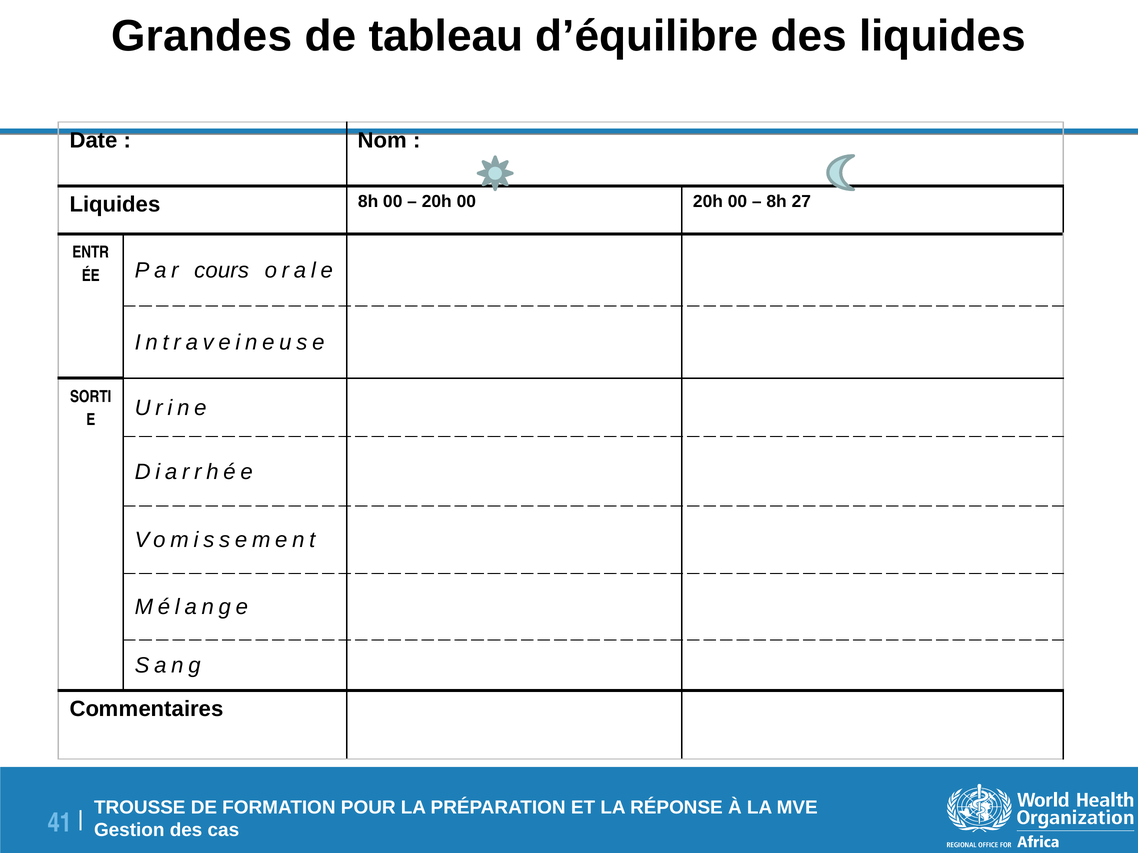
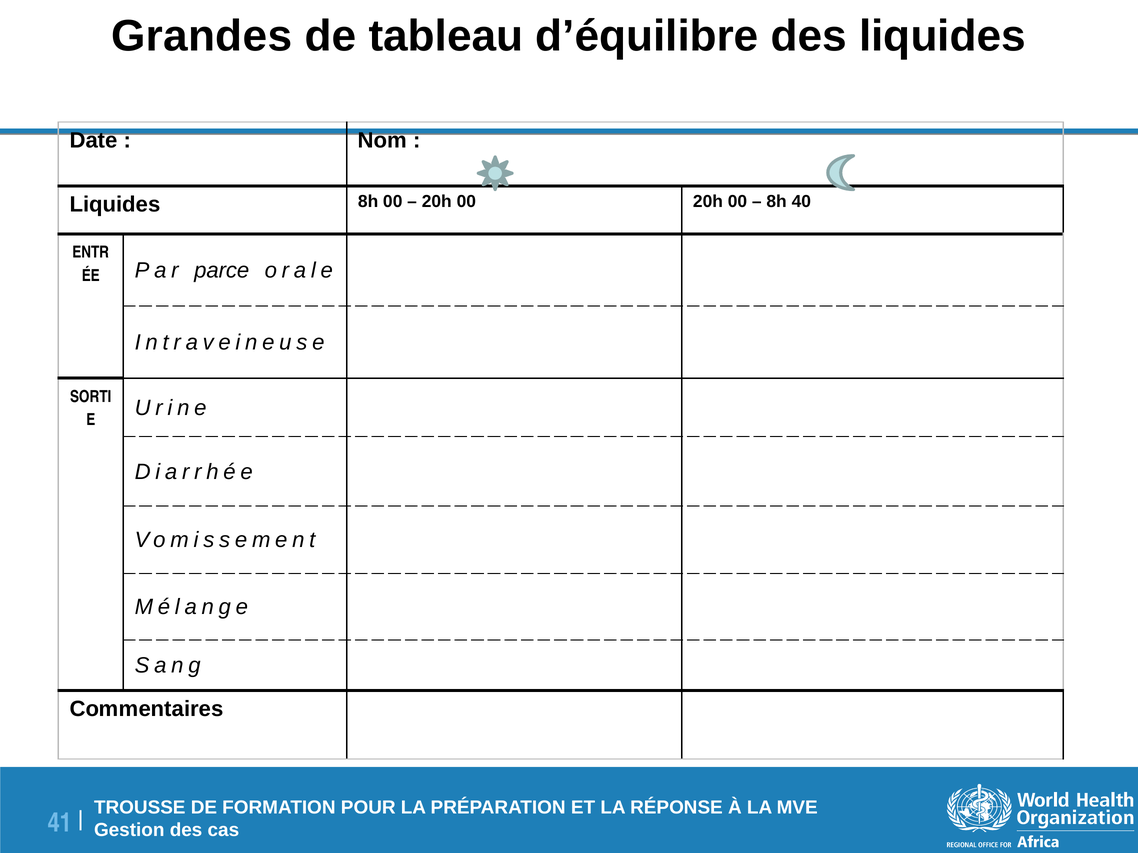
27: 27 -> 40
cours: cours -> parce
